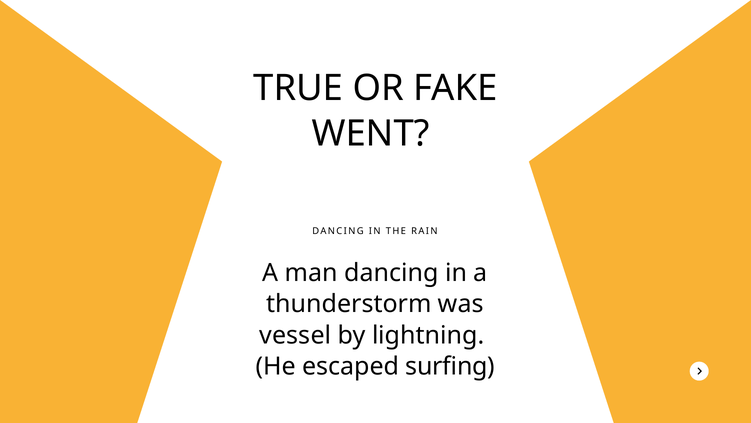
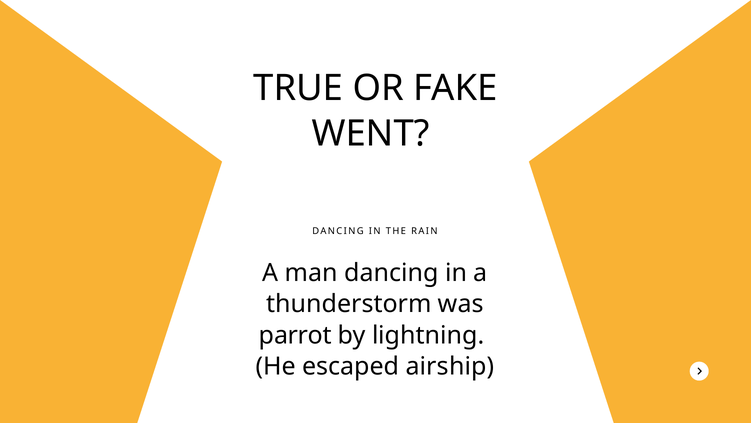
vessel: vessel -> parrot
surfing: surfing -> airship
